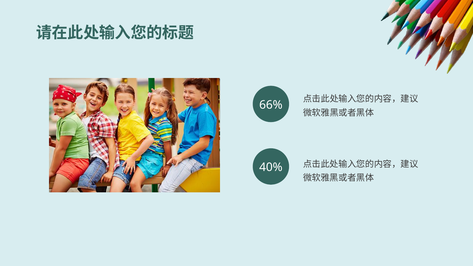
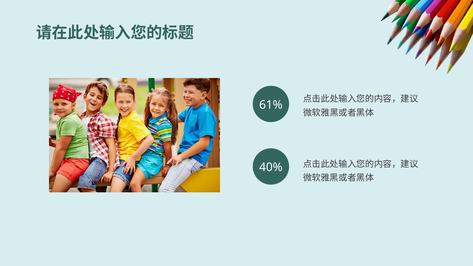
66%: 66% -> 61%
